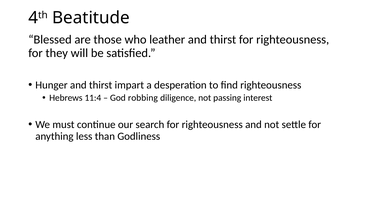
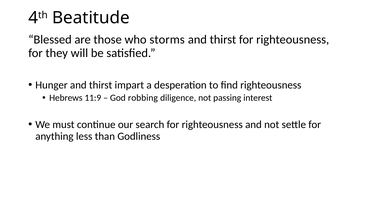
leather: leather -> storms
11:4: 11:4 -> 11:9
